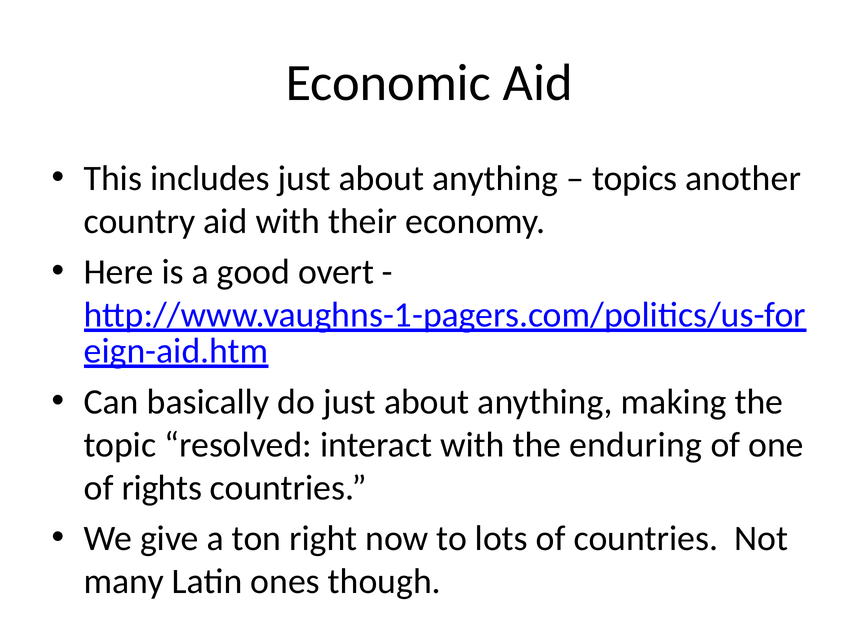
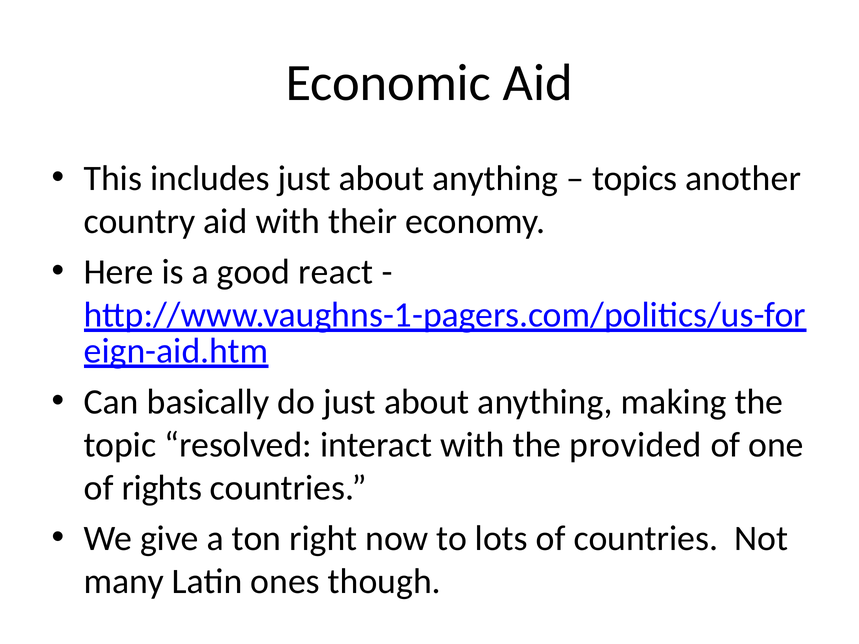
overt: overt -> react
enduring: enduring -> provided
